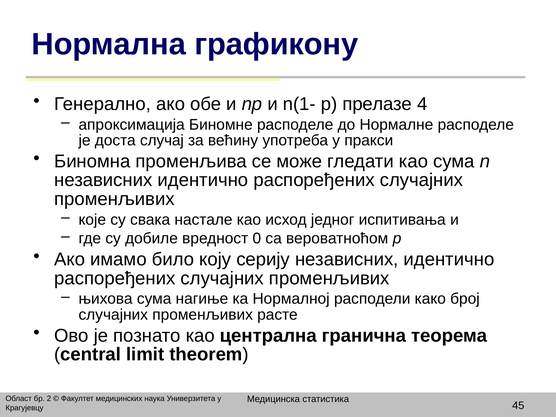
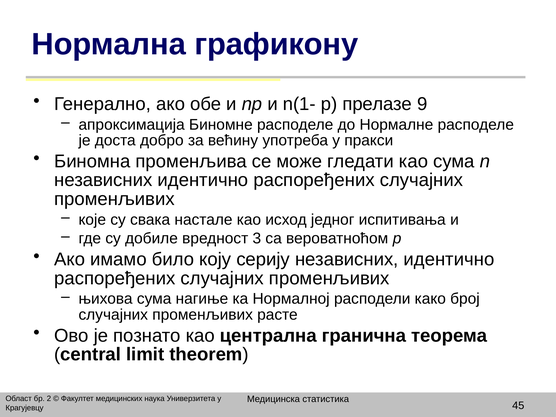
4: 4 -> 9
случај: случај -> добро
0: 0 -> 3
